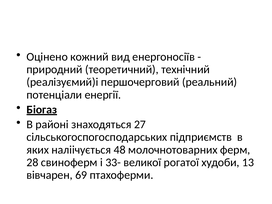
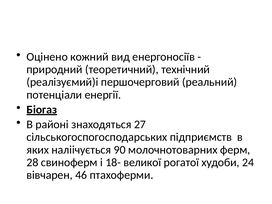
48: 48 -> 90
33-: 33- -> 18-
13: 13 -> 24
69: 69 -> 46
